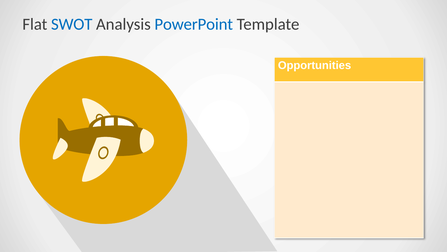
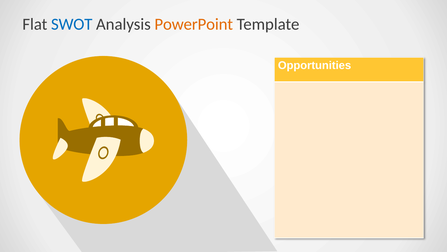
PowerPoint colour: blue -> orange
